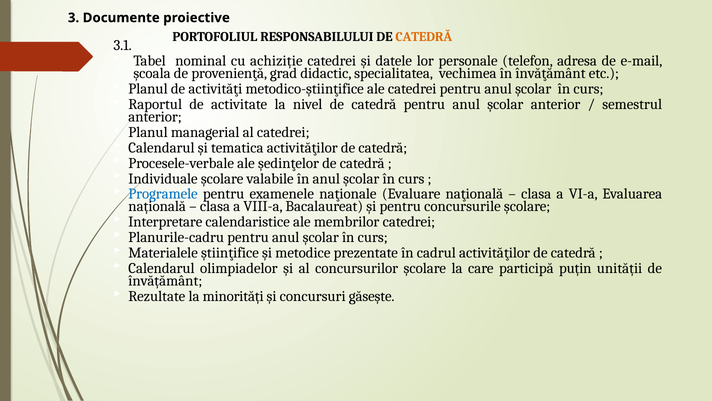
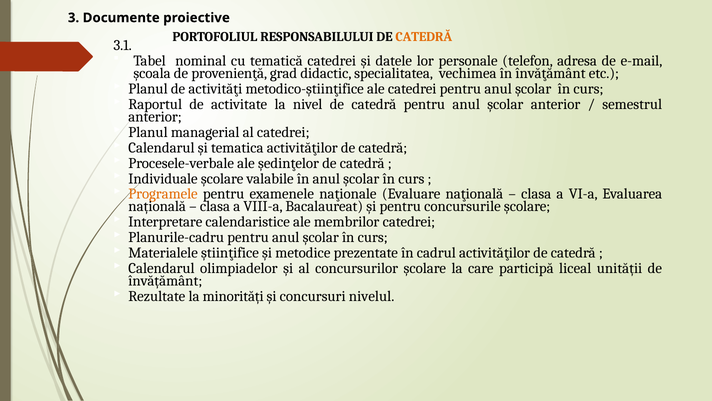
achiziție: achiziție -> tematică
Programele colour: blue -> orange
puțin: puțin -> liceal
găseşte: găseşte -> nivelul
